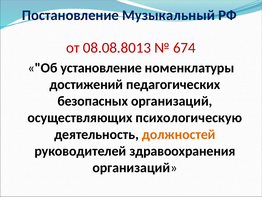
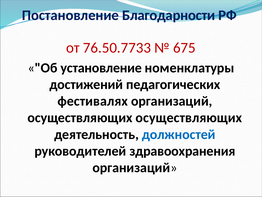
Музыкальный: Музыкальный -> Благодарности
08.08.8013: 08.08.8013 -> 76.50.7733
674: 674 -> 675
безопасных: безопасных -> фестивалях
осуществляющих психологическую: психологическую -> осуществляющих
должностей colour: orange -> blue
